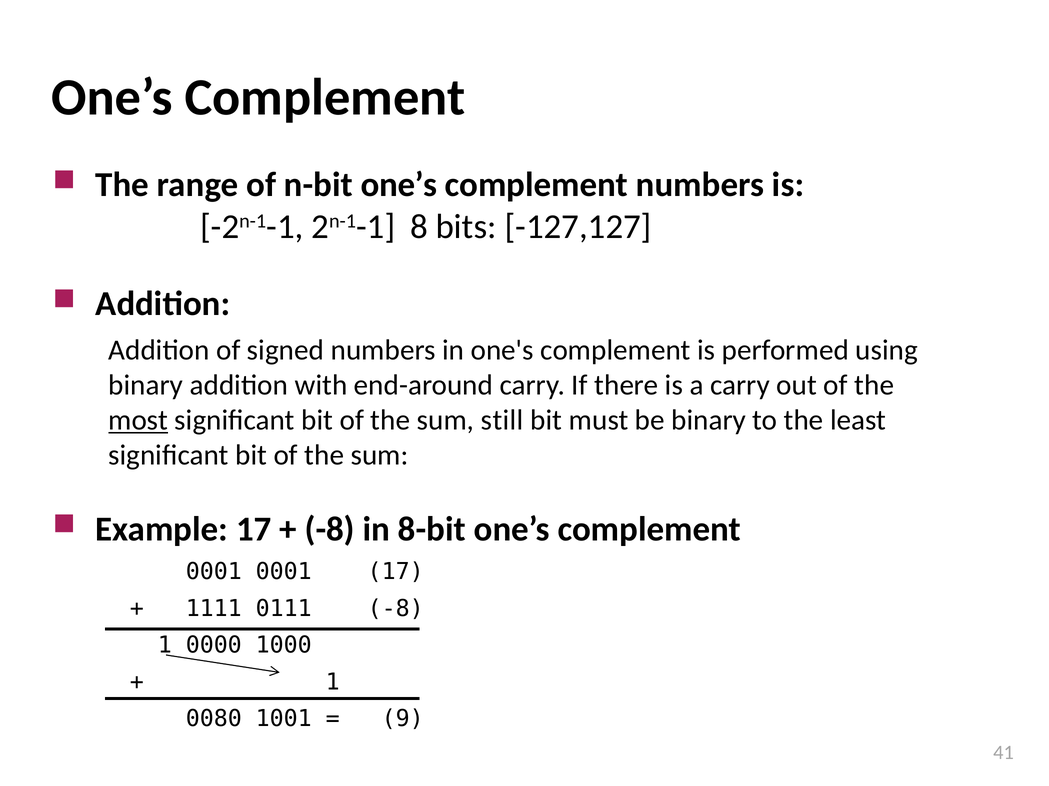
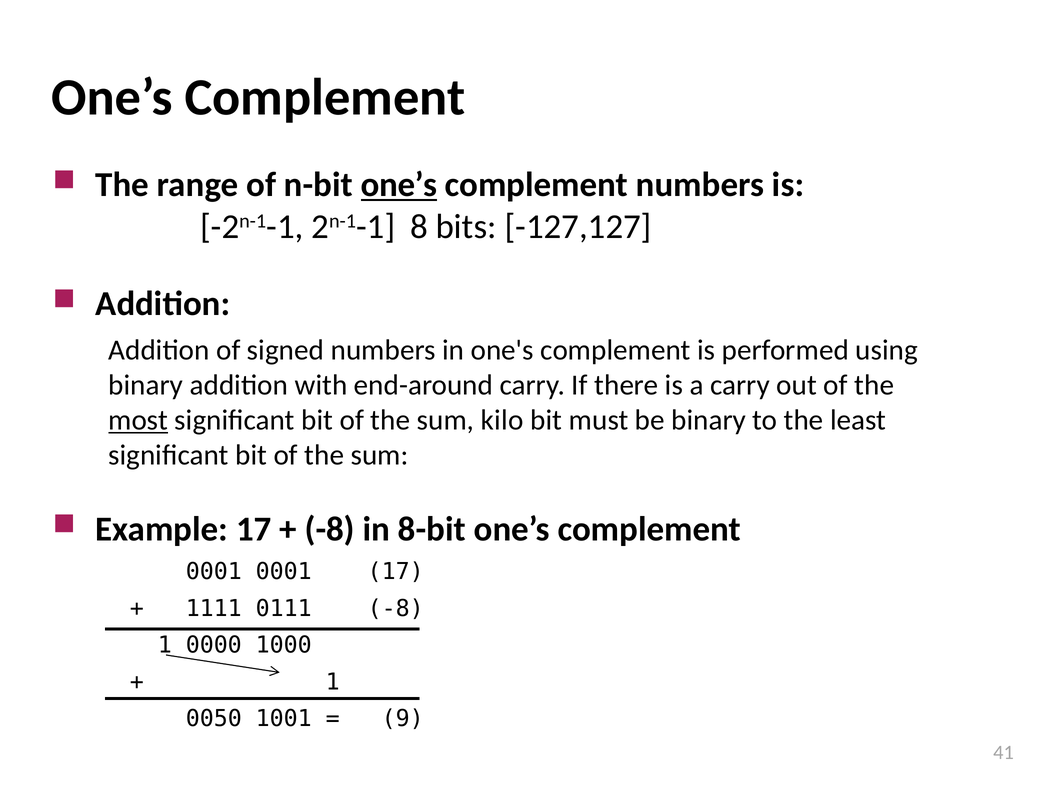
one’s at (399, 185) underline: none -> present
still: still -> kilo
0080: 0080 -> 0050
